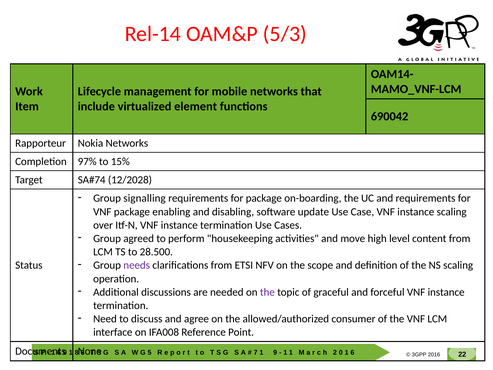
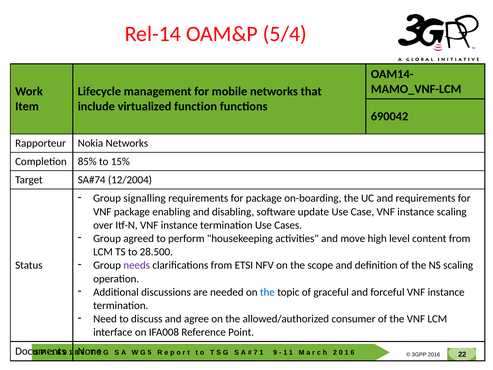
5/3: 5/3 -> 5/4
element: element -> function
97%: 97% -> 85%
12/2028: 12/2028 -> 12/2004
the at (267, 292) colour: purple -> blue
